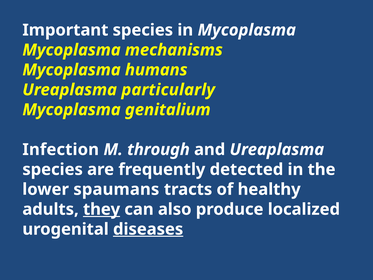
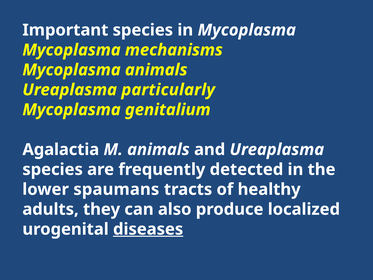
Mycoplasma humans: humans -> animals
Infection: Infection -> Agalactia
M through: through -> animals
they underline: present -> none
